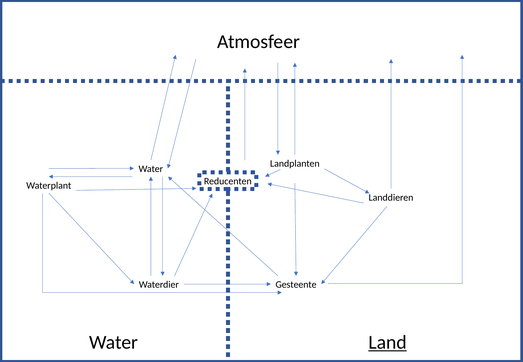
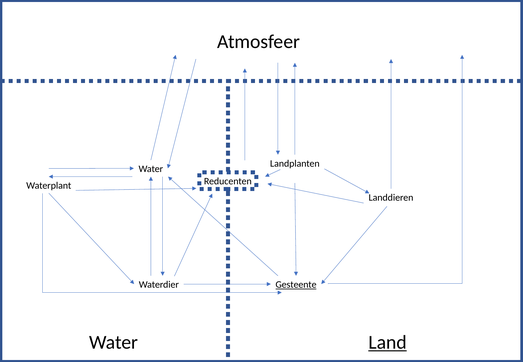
Gesteente underline: none -> present
